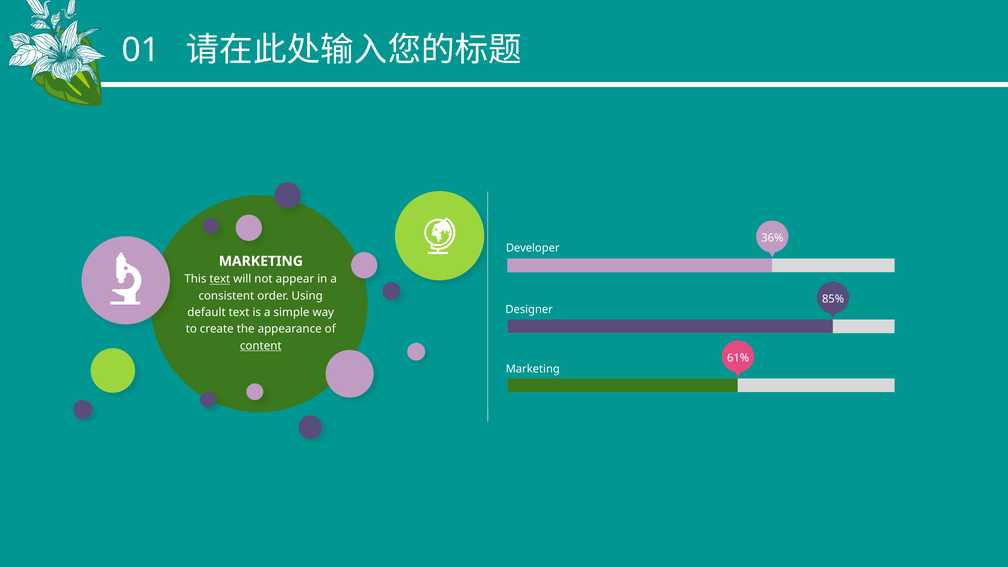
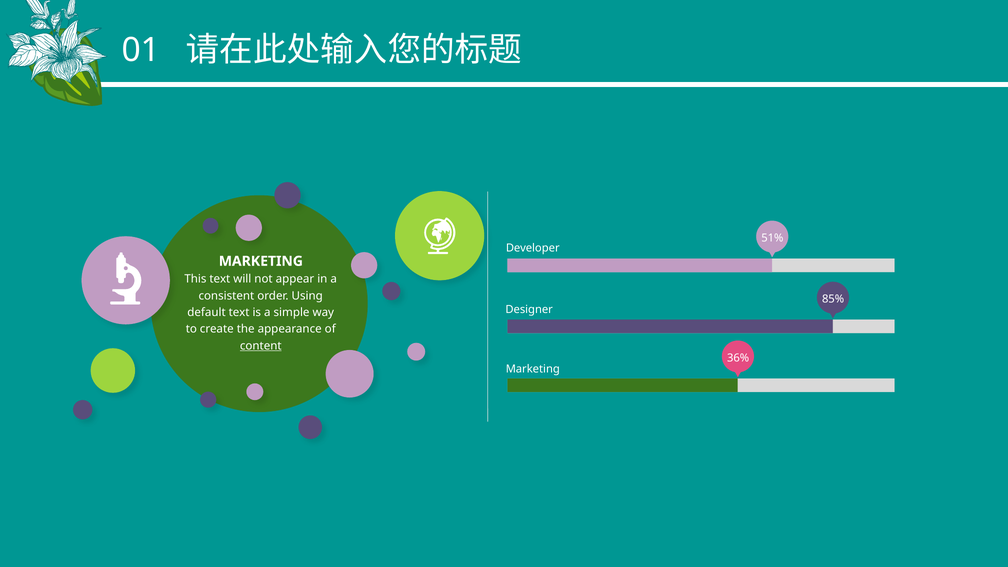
36%: 36% -> 51%
text at (220, 279) underline: present -> none
61%: 61% -> 36%
